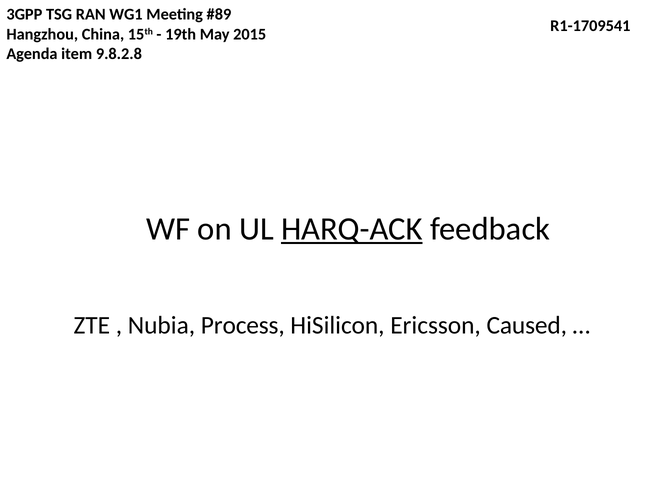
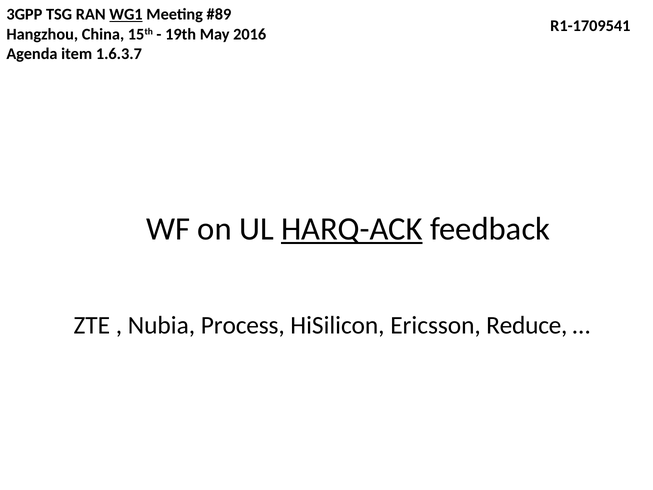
WG1 underline: none -> present
2015: 2015 -> 2016
9.8.2.8: 9.8.2.8 -> 1.6.3.7
Caused: Caused -> Reduce
